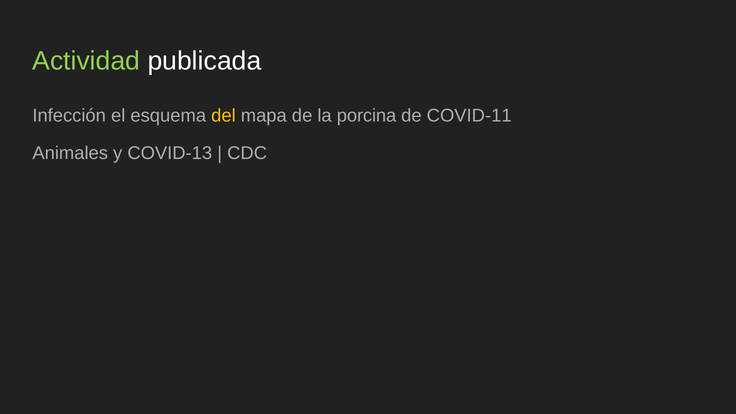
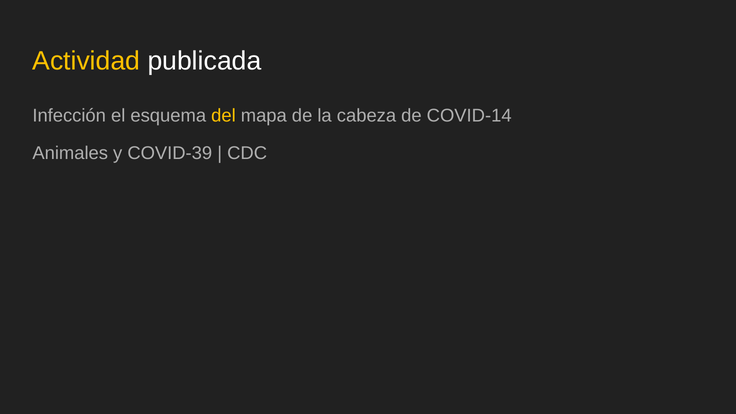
Actividad colour: light green -> yellow
porcina: porcina -> cabeza
COVID-11: COVID-11 -> COVID-14
COVID-13: COVID-13 -> COVID-39
